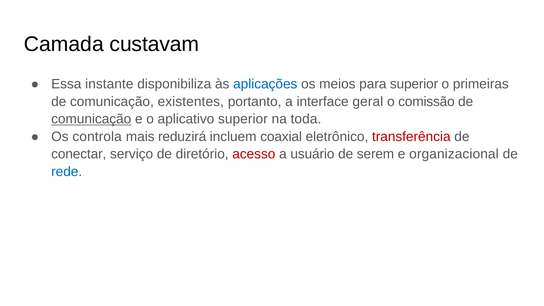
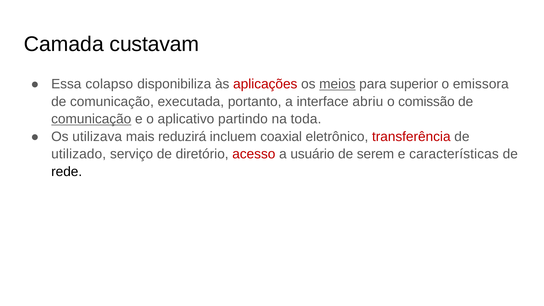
instante: instante -> colapso
aplicações colour: blue -> red
meios underline: none -> present
primeiras: primeiras -> emissora
existentes: existentes -> executada
geral: geral -> abriu
aplicativo superior: superior -> partindo
controla: controla -> utilizava
conectar: conectar -> utilizado
organizacional: organizacional -> características
rede colour: blue -> black
